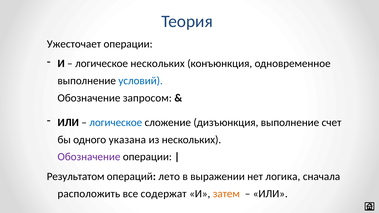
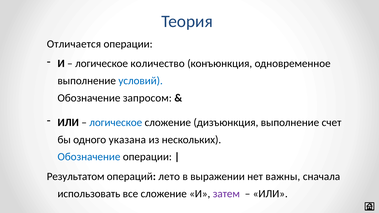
Ужесточает: Ужесточает -> Отличается
логическое нескольких: нескольких -> количество
Обозначение at (89, 157) colour: purple -> blue
логика: логика -> важны
расположить: расположить -> использовать
все содержат: содержат -> сложение
затем colour: orange -> purple
